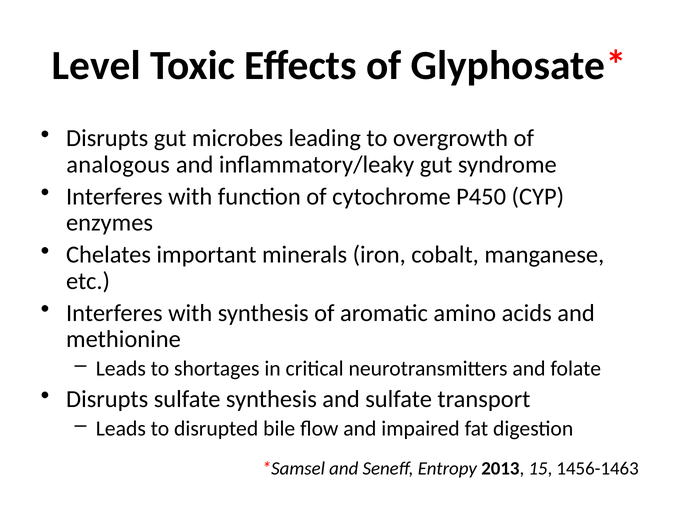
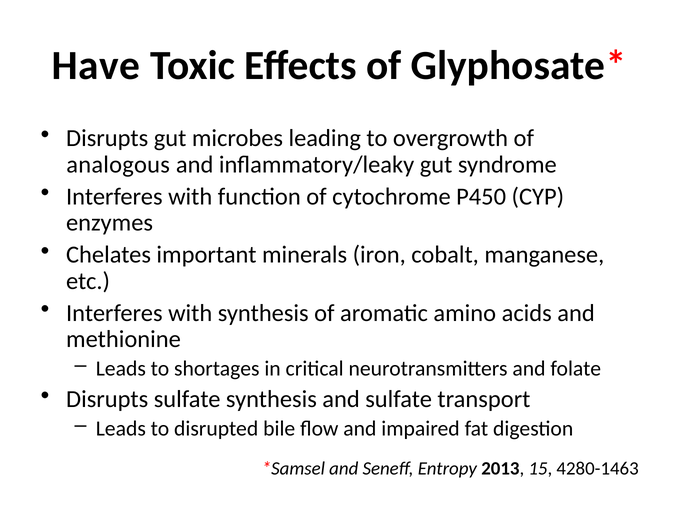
Level: Level -> Have
1456-1463: 1456-1463 -> 4280-1463
